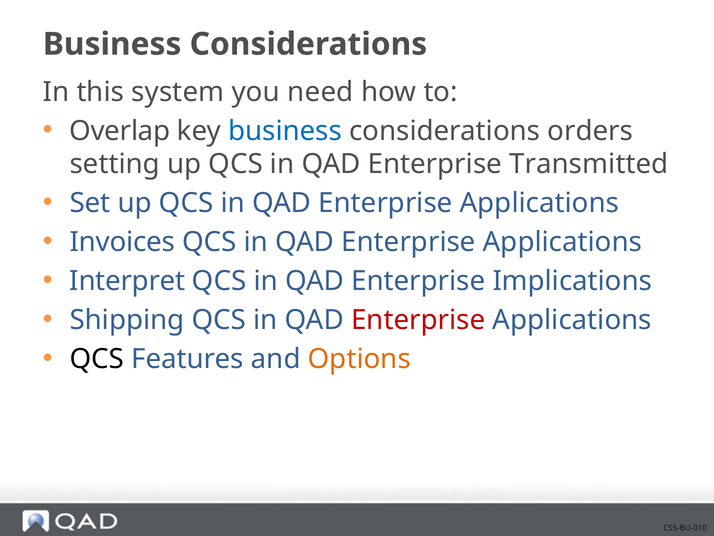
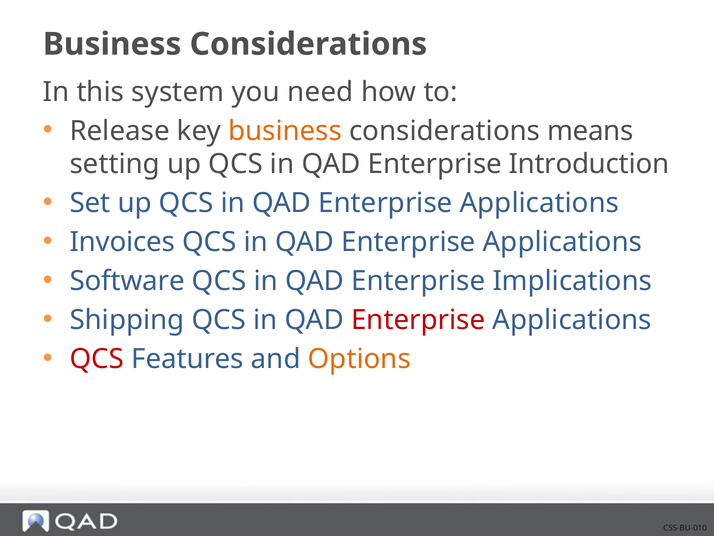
Overlap: Overlap -> Release
business at (285, 131) colour: blue -> orange
orders: orders -> means
Transmitted: Transmitted -> Introduction
Interpret: Interpret -> Software
QCS at (97, 359) colour: black -> red
